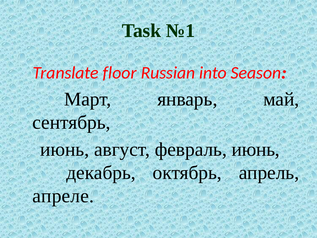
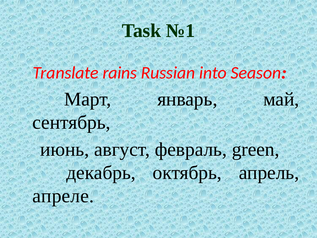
floor: floor -> rains
февраль июнь: июнь -> green
